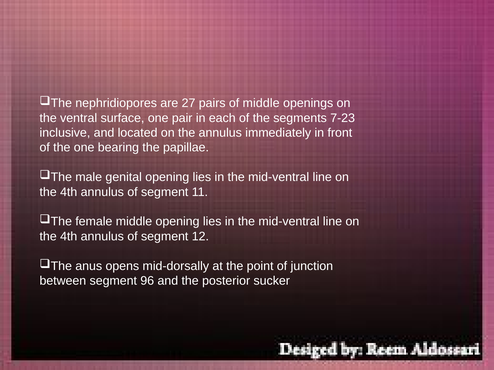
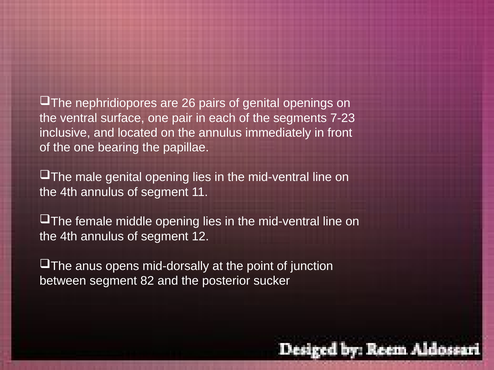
27: 27 -> 26
of middle: middle -> genital
96: 96 -> 82
